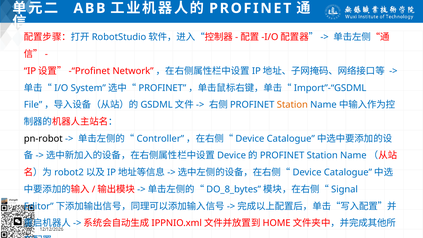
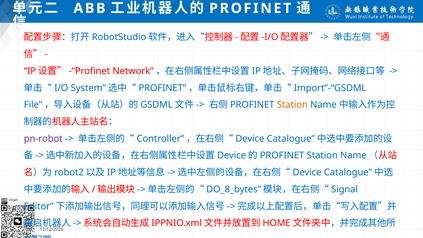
pn-robot colour: black -> purple
